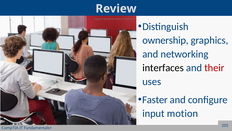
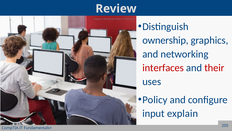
interfaces colour: black -> red
Faster: Faster -> Policy
motion: motion -> explain
